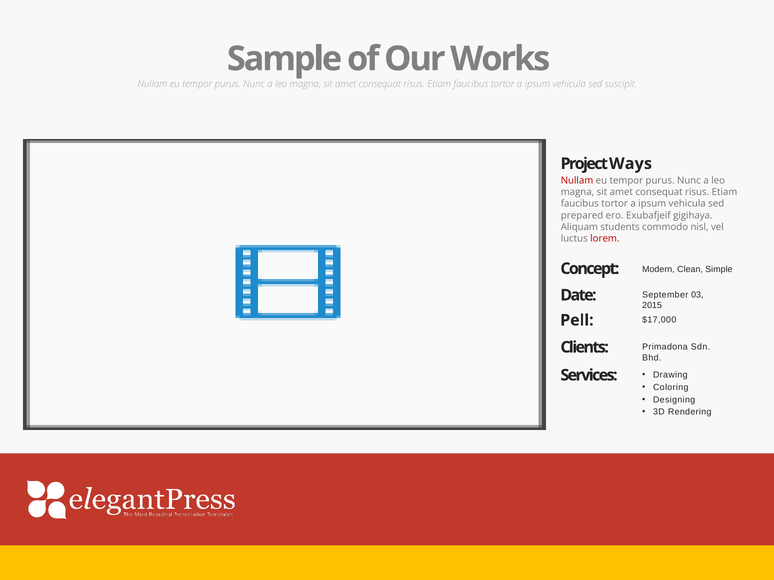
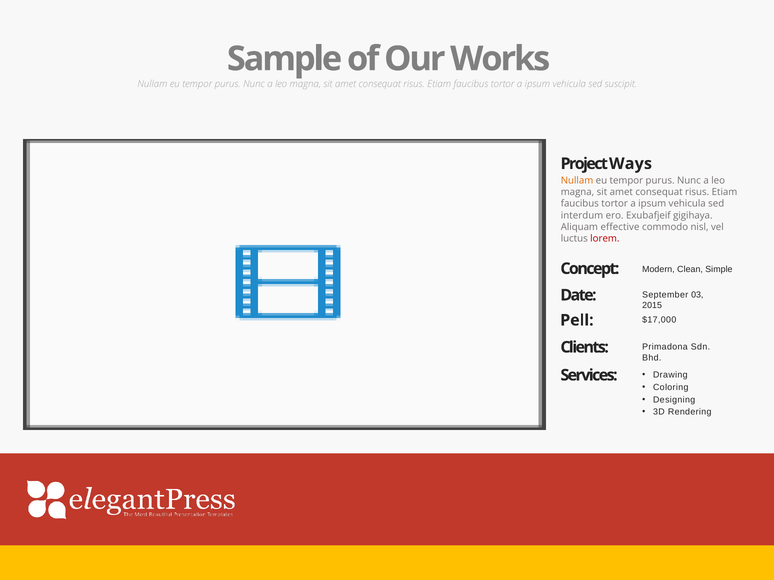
Nullam at (577, 181) colour: red -> orange
prepared: prepared -> interdum
students: students -> effective
